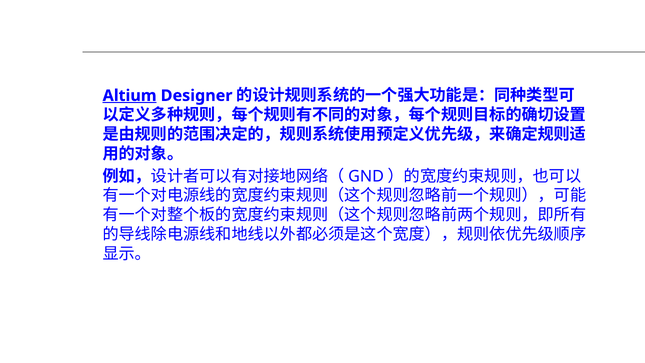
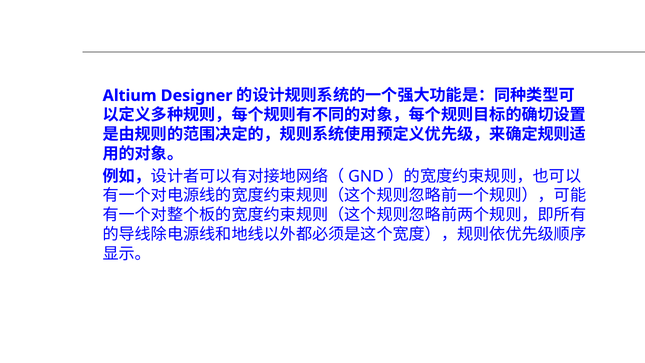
Altium underline: present -> none
